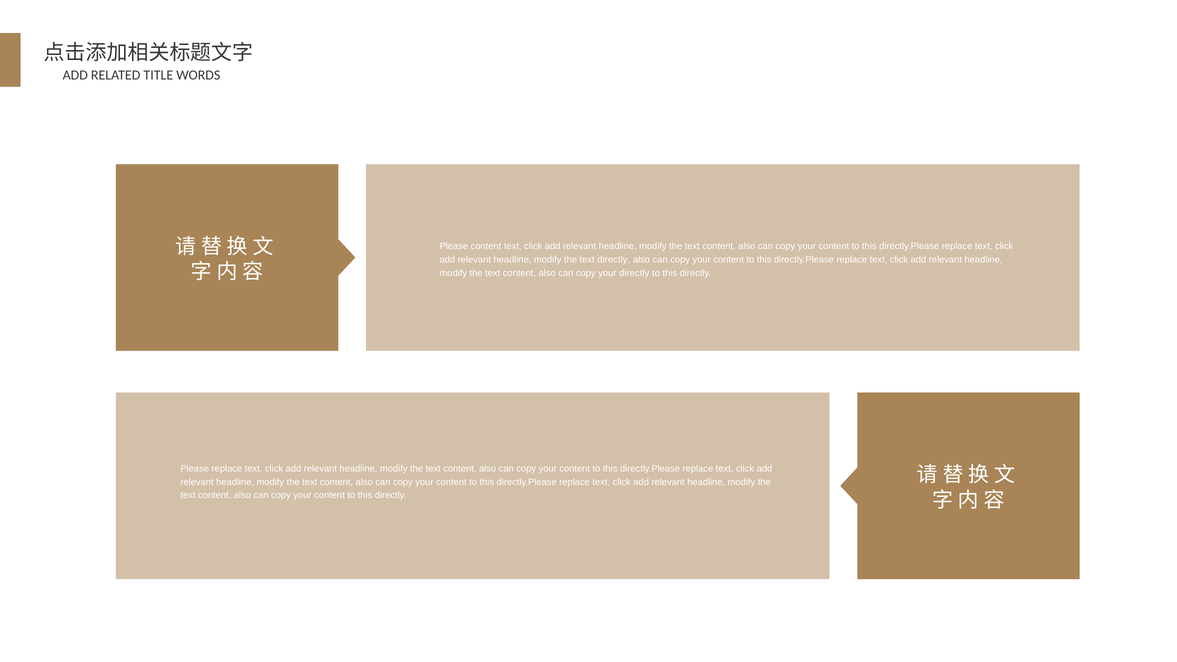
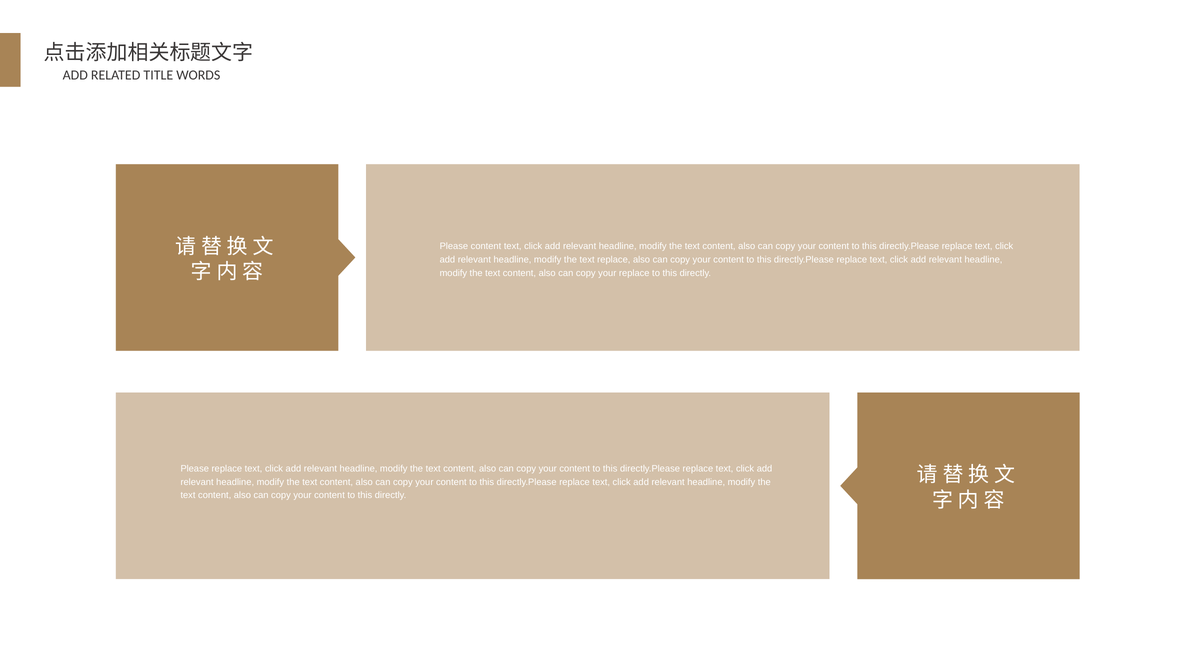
text directly: directly -> replace
your directly: directly -> replace
